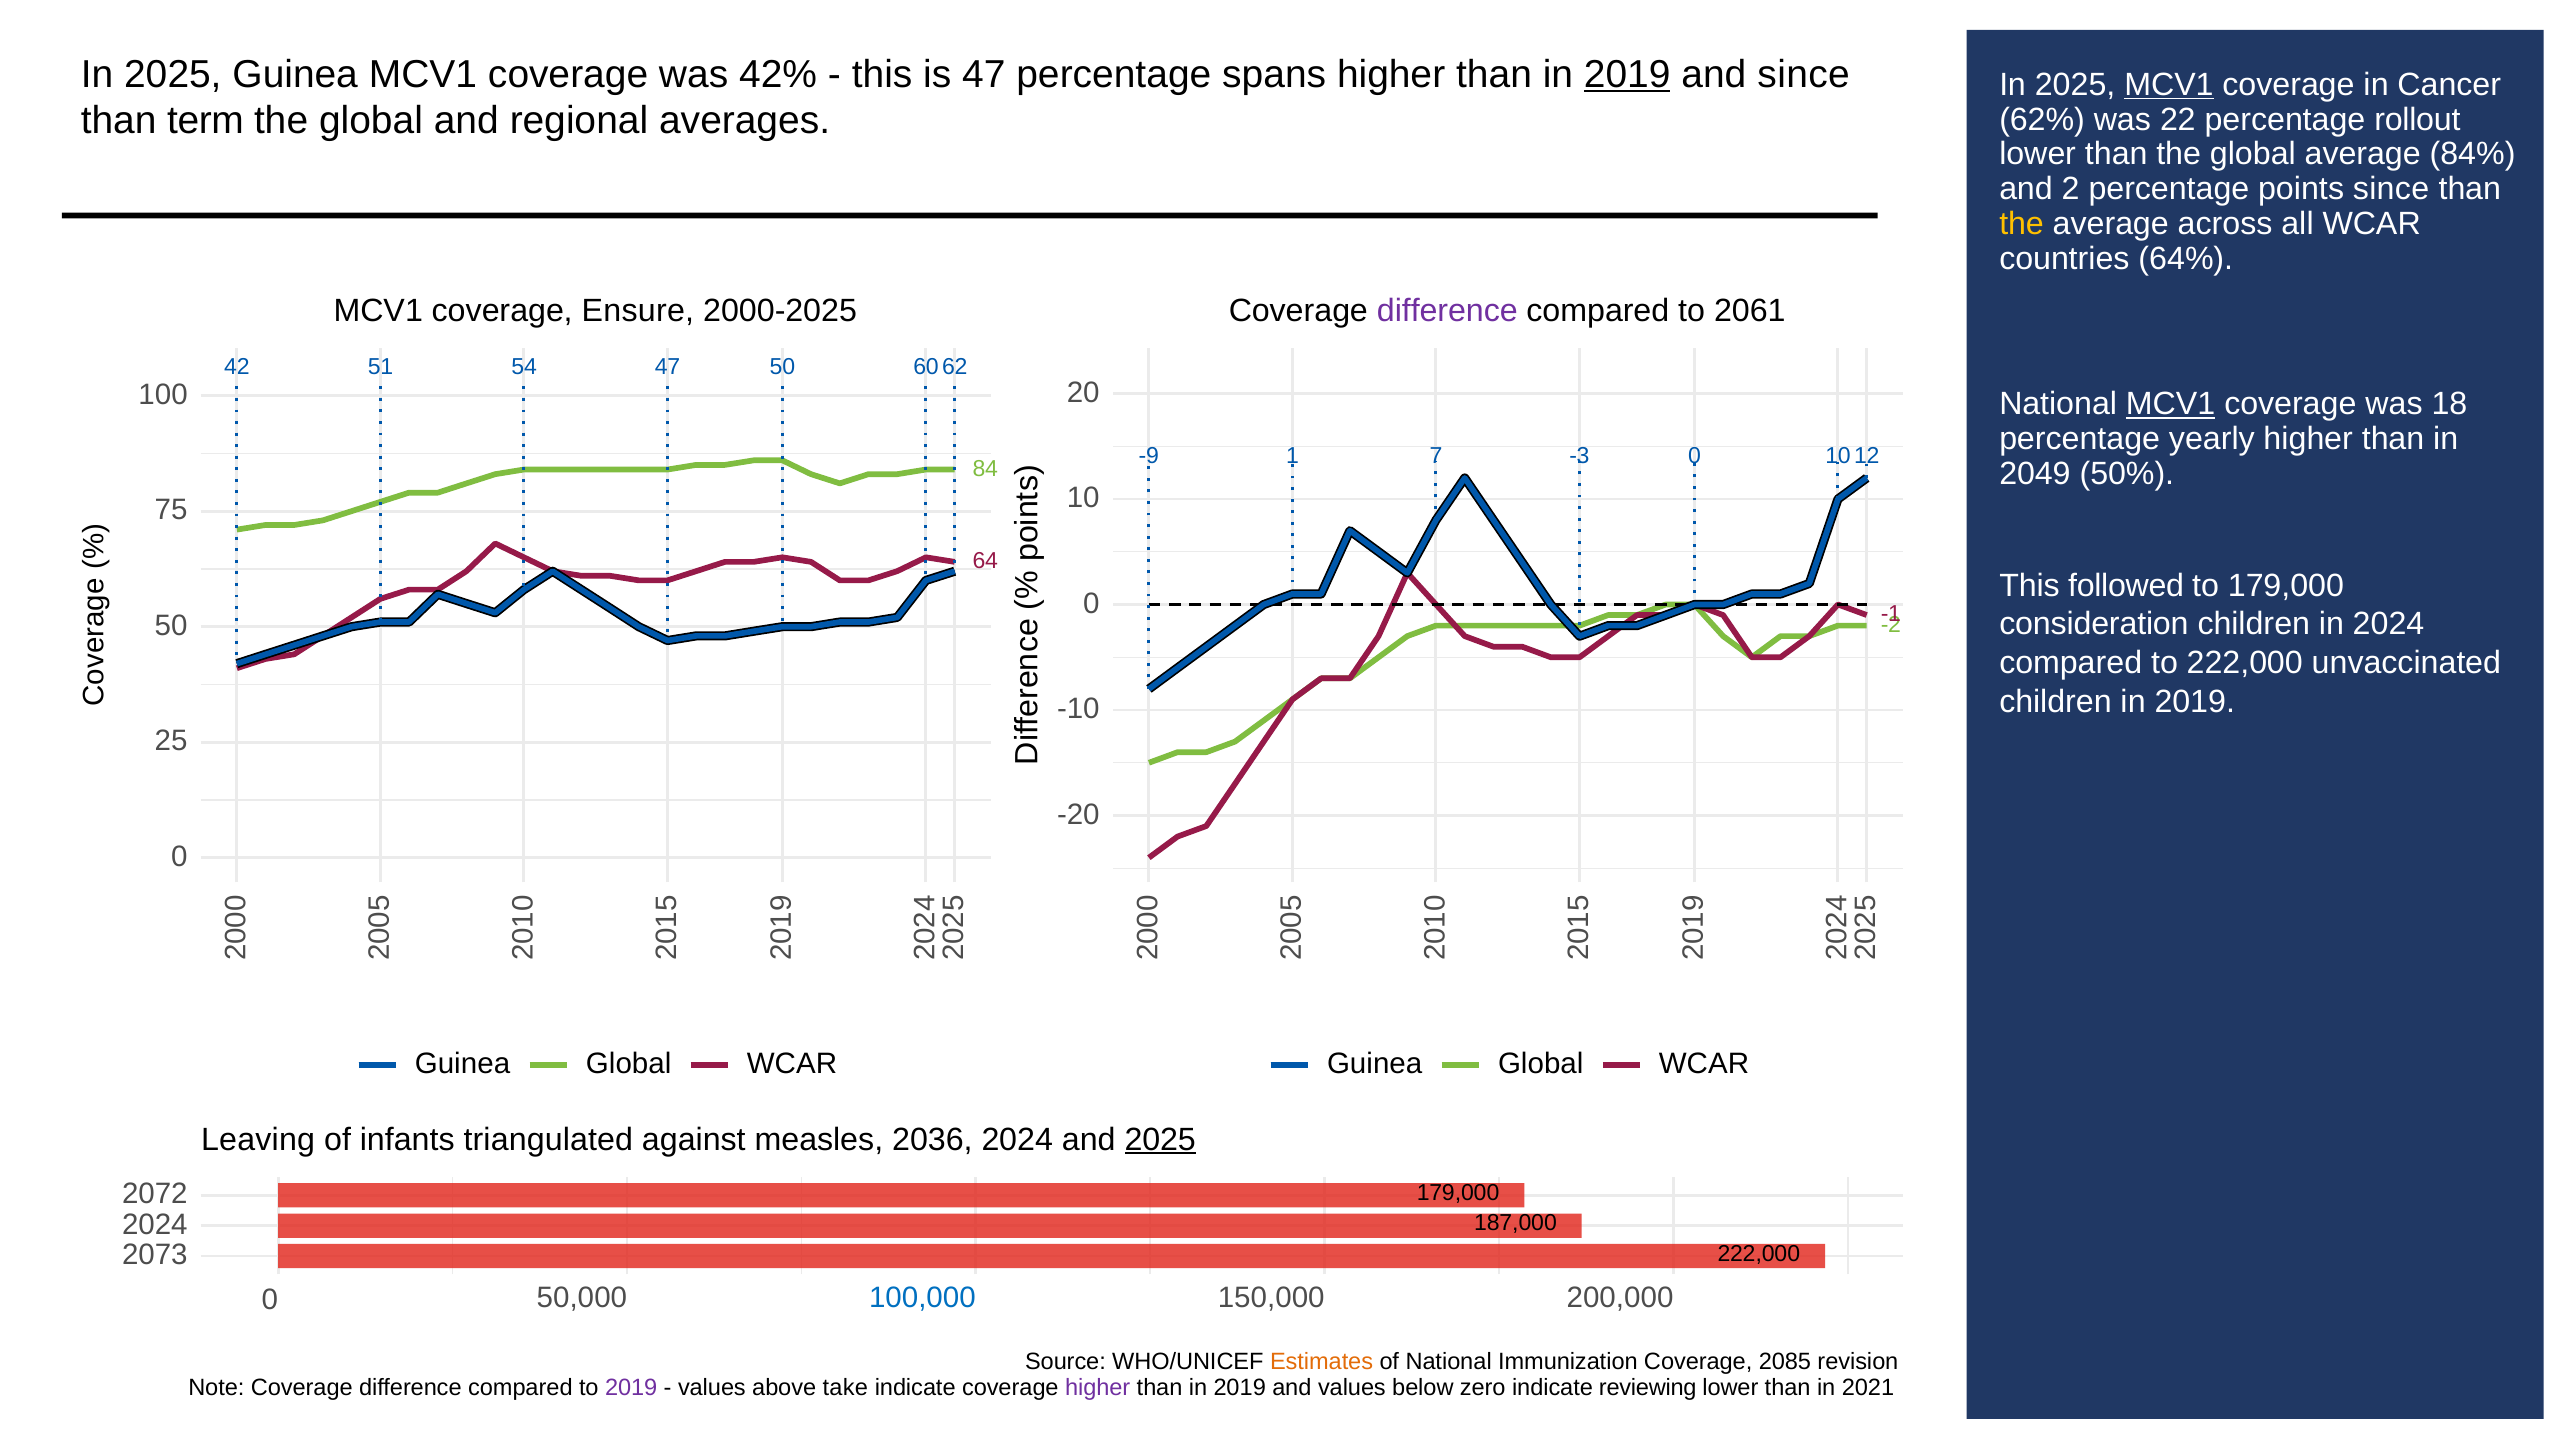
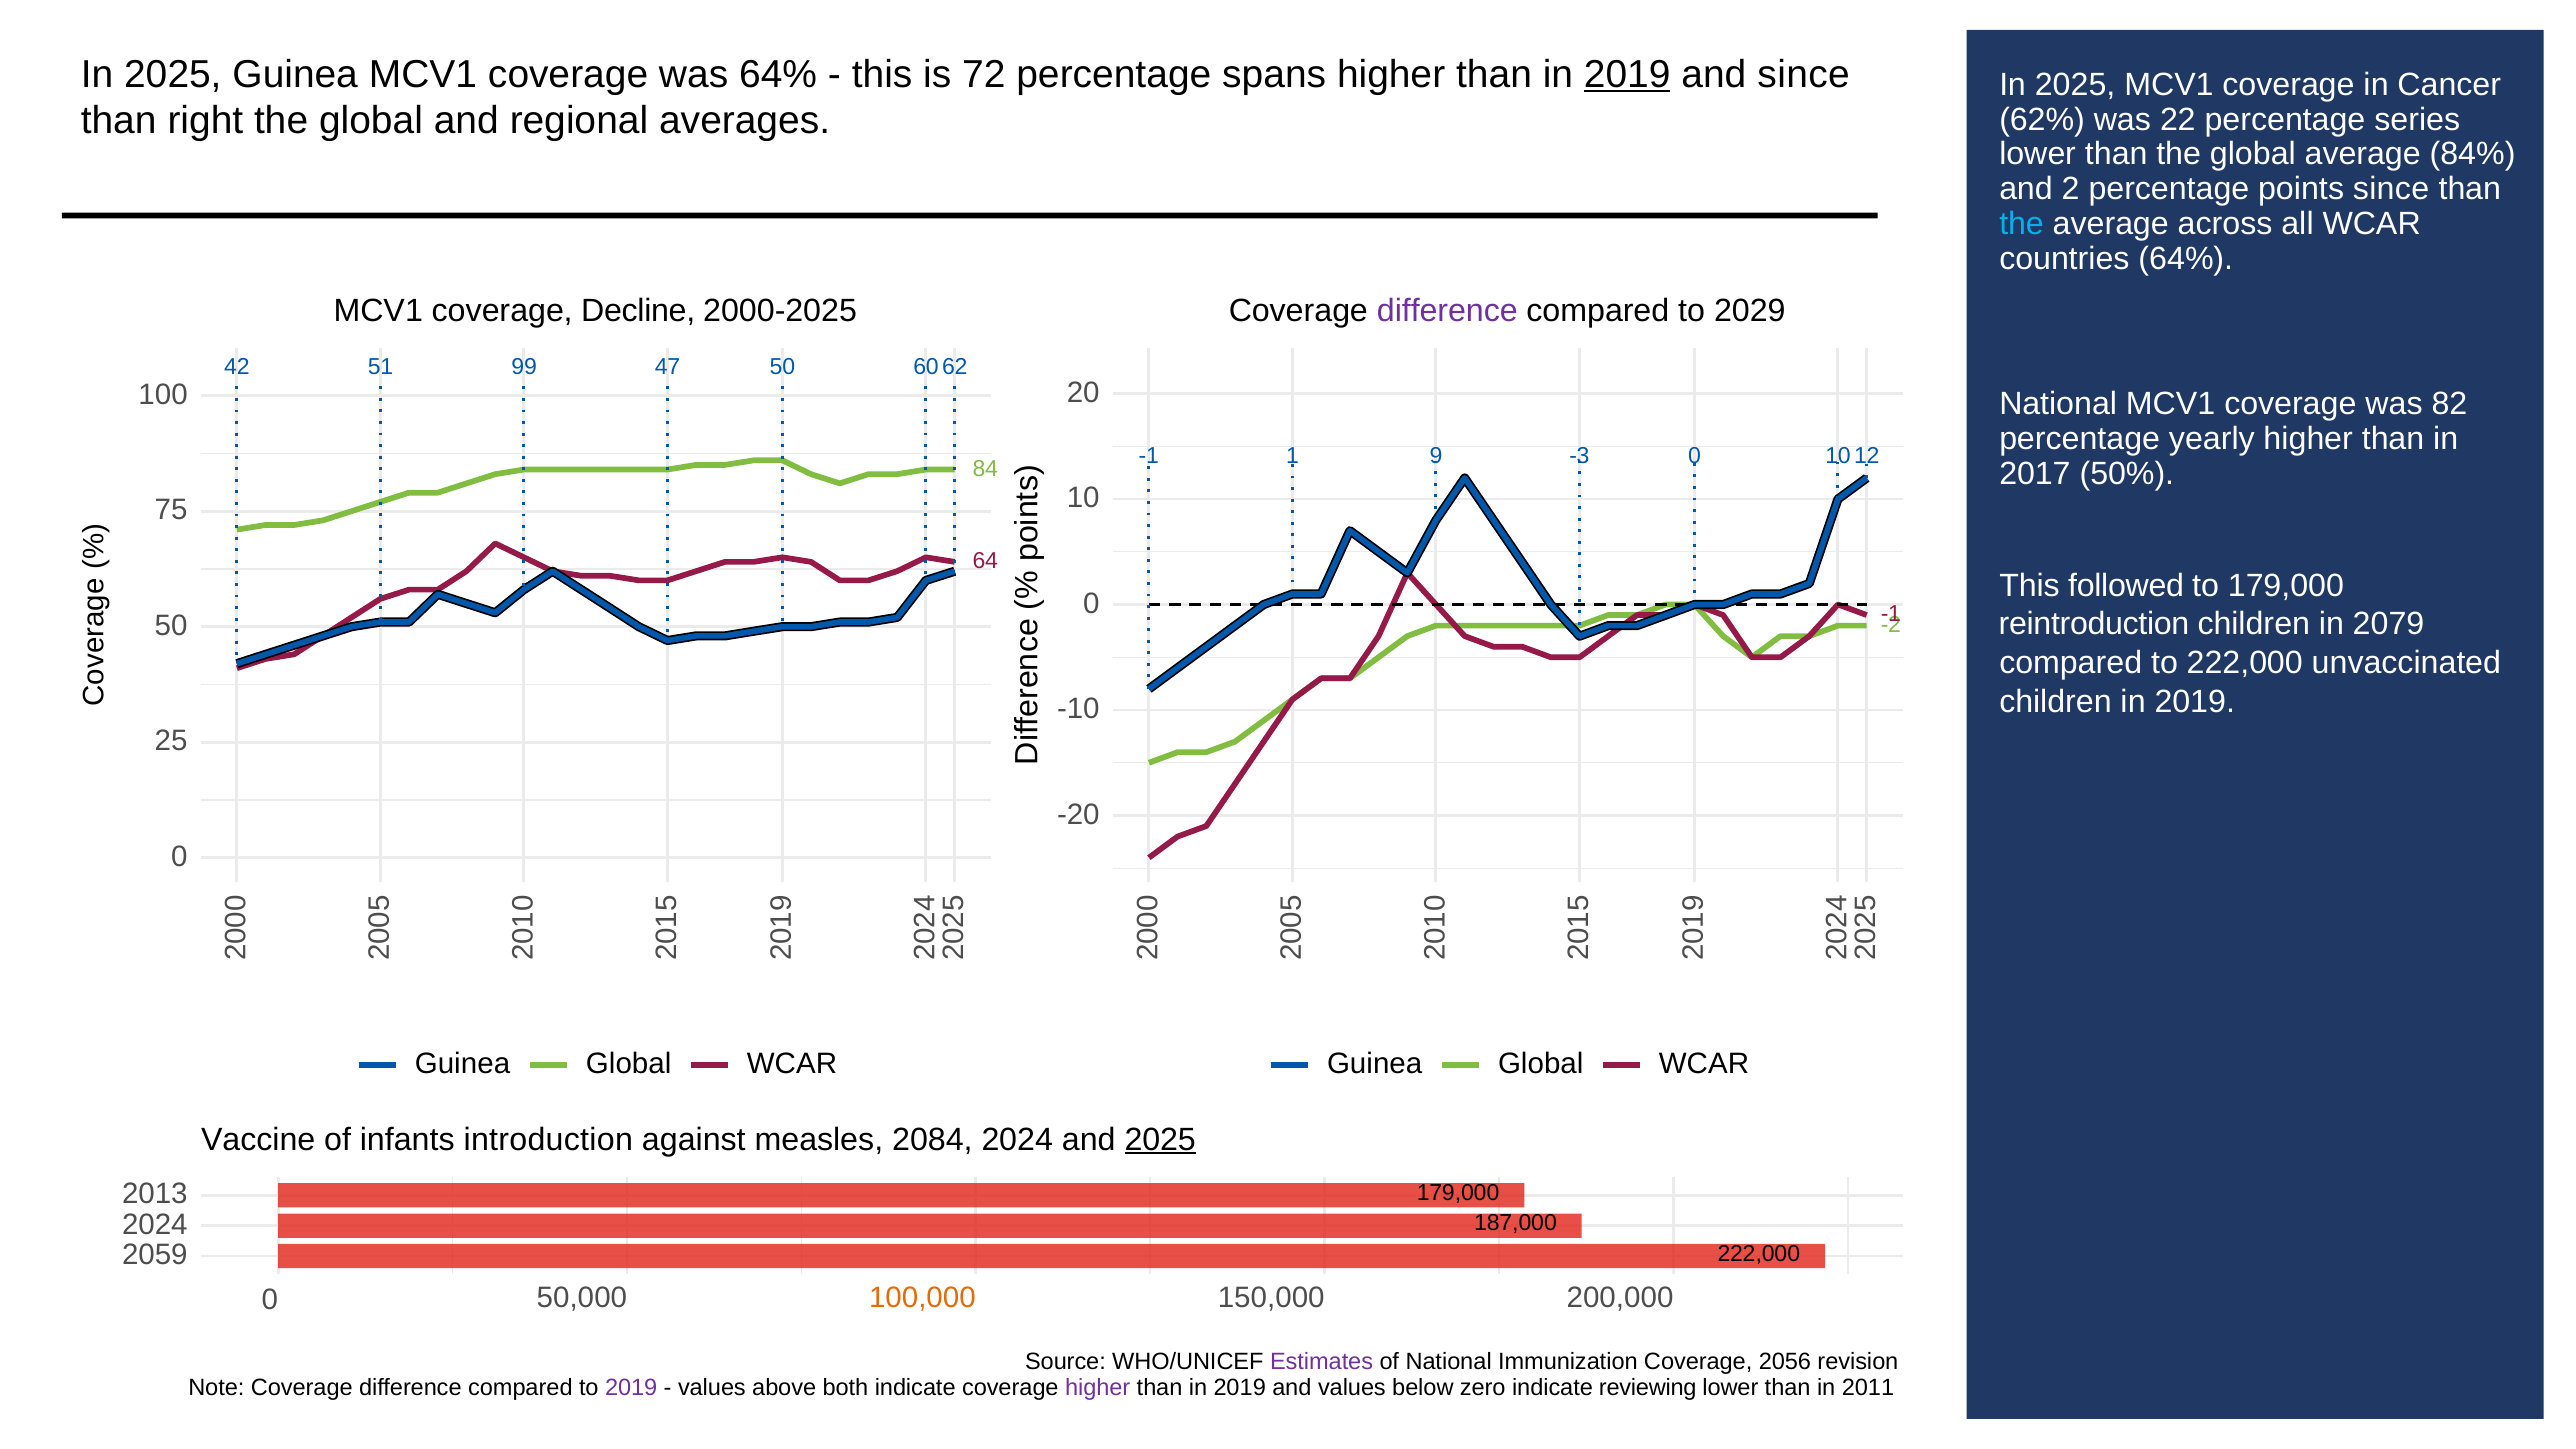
was 42%: 42% -> 64%
is 47: 47 -> 72
MCV1 at (2169, 85) underline: present -> none
term: term -> right
rollout: rollout -> series
the at (2022, 224) colour: yellow -> light blue
Ensure: Ensure -> Decline
2061: 2061 -> 2029
54: 54 -> 99
MCV1 at (2171, 404) underline: present -> none
18: 18 -> 82
-9 at (1149, 456): -9 -> -1
7 at (1436, 456): 7 -> 9
2049: 2049 -> 2017
consideration: consideration -> reintroduction
in 2024: 2024 -> 2079
Leaving: Leaving -> Vaccine
triangulated: triangulated -> introduction
2036: 2036 -> 2084
2072: 2072 -> 2013
2073: 2073 -> 2059
100,000 colour: blue -> orange
Estimates colour: orange -> purple
2085: 2085 -> 2056
take: take -> both
2021: 2021 -> 2011
